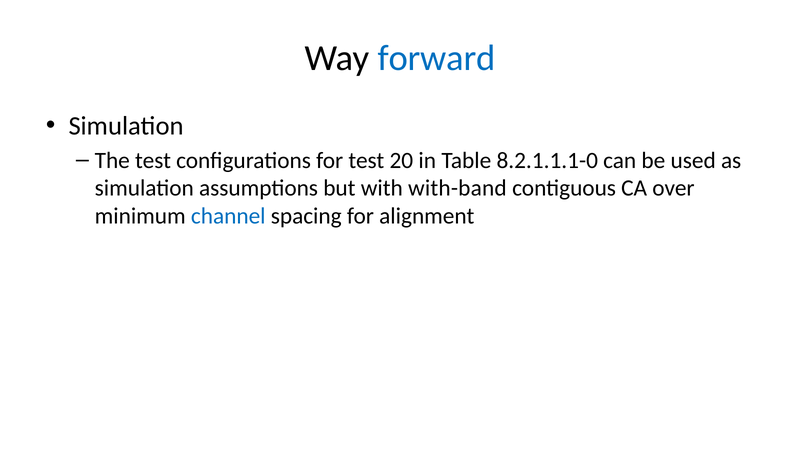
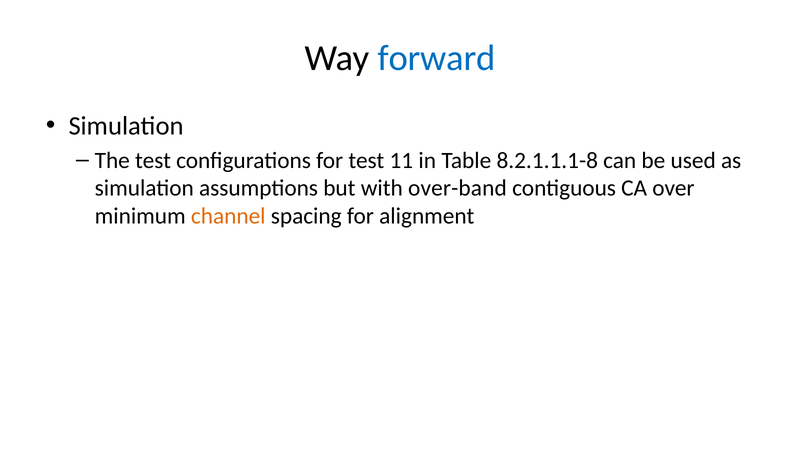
20: 20 -> 11
8.2.1.1.1-0: 8.2.1.1.1-0 -> 8.2.1.1.1-8
with-band: with-band -> over-band
channel colour: blue -> orange
